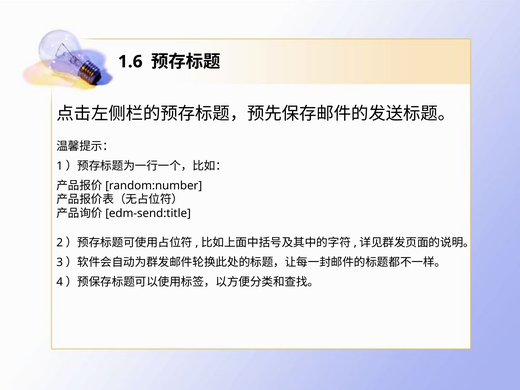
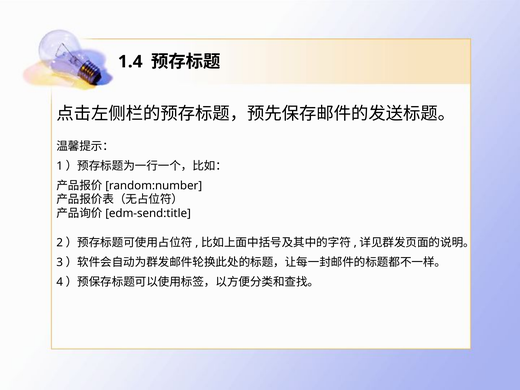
1.6: 1.6 -> 1.4
